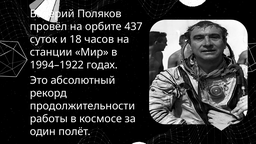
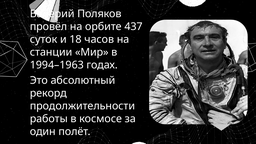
1994–1922: 1994–1922 -> 1994–1963
